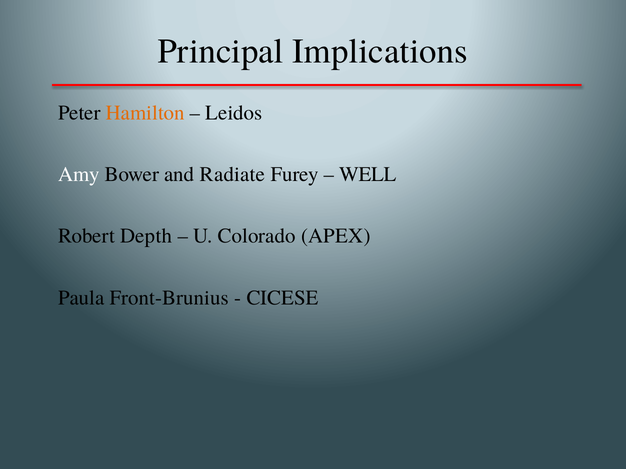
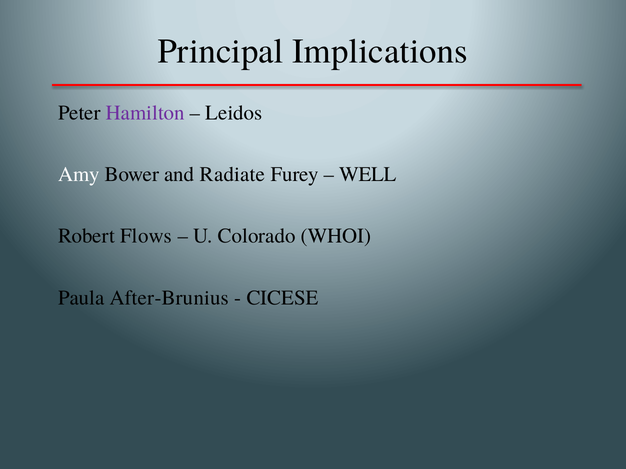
Hamilton colour: orange -> purple
Depth: Depth -> Flows
APEX: APEX -> WHOI
Front-Brunius: Front-Brunius -> After-Brunius
